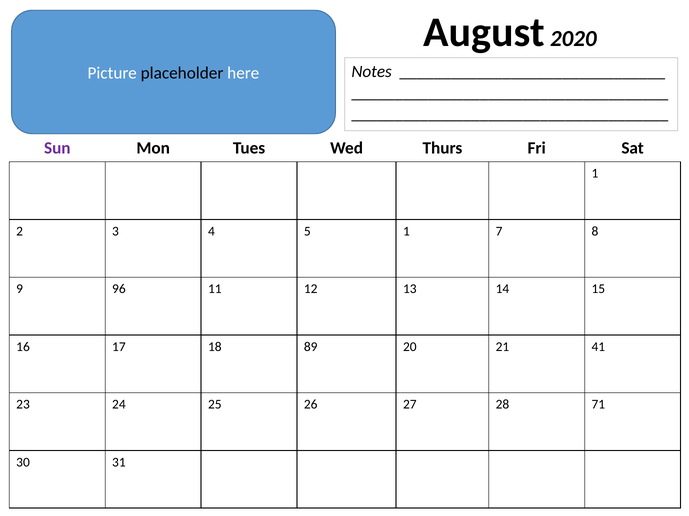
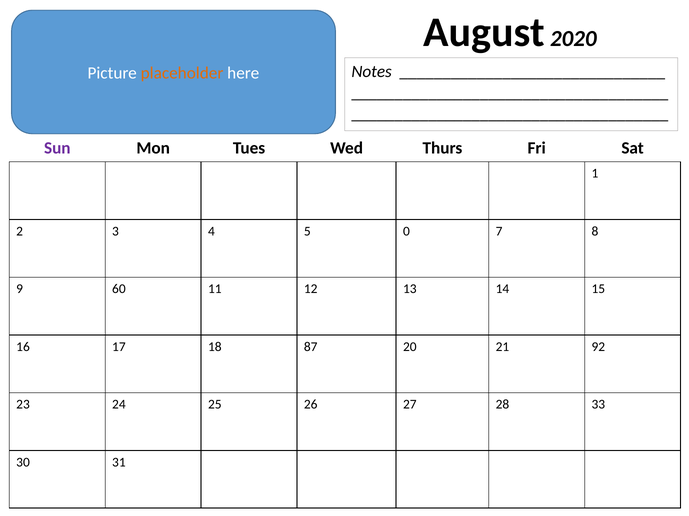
placeholder colour: black -> orange
5 1: 1 -> 0
96: 96 -> 60
89: 89 -> 87
41: 41 -> 92
71: 71 -> 33
